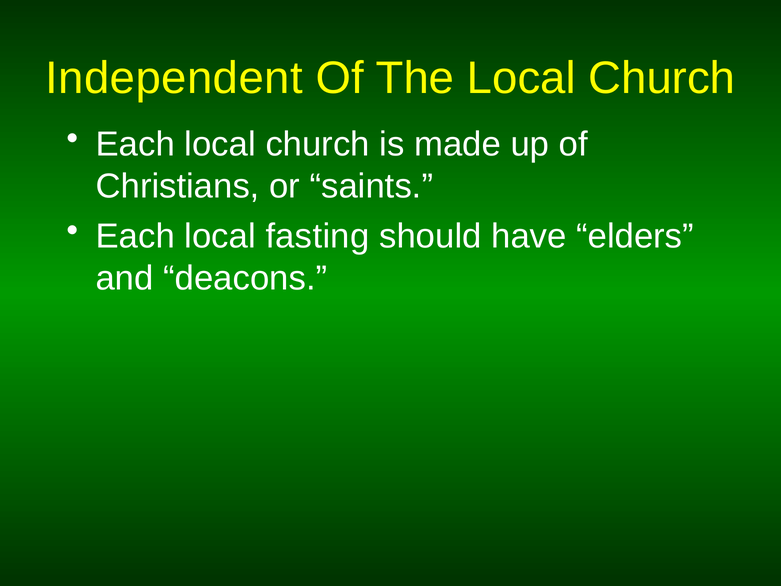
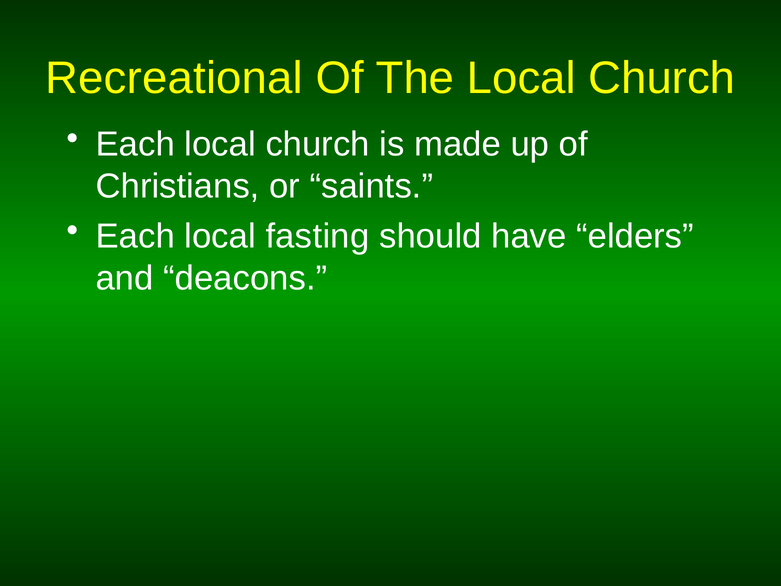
Independent: Independent -> Recreational
